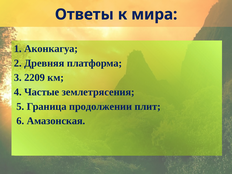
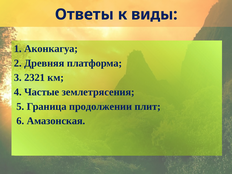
мира: мира -> виды
2209: 2209 -> 2321
